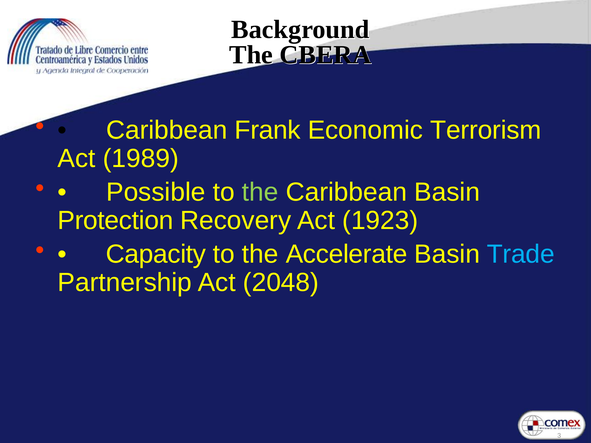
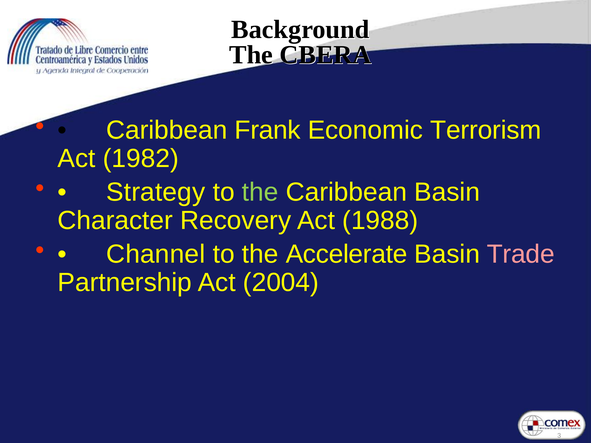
1989: 1989 -> 1982
Possible: Possible -> Strategy
Protection: Protection -> Character
1923: 1923 -> 1988
Capacity: Capacity -> Channel
Trade colour: light blue -> pink
2048: 2048 -> 2004
